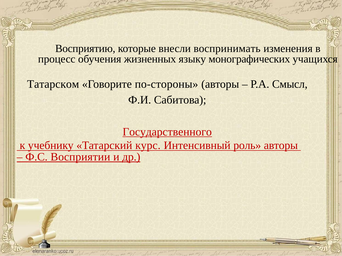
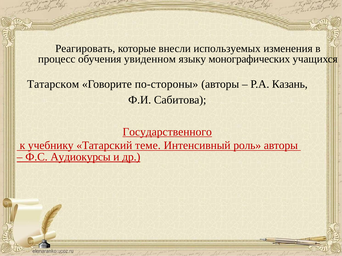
Восприятию: Восприятию -> Реагировать
воспринимать: воспринимать -> используемых
жизненных: жизненных -> увиденном
Смысл: Смысл -> Казань
курс: курс -> теме
Восприятии: Восприятии -> Аудиокурсы
